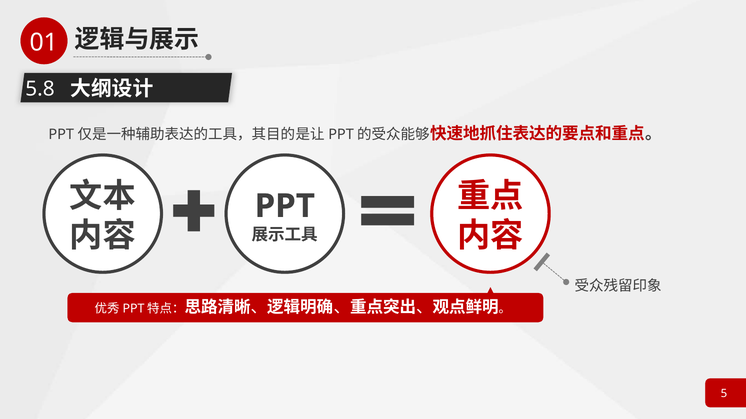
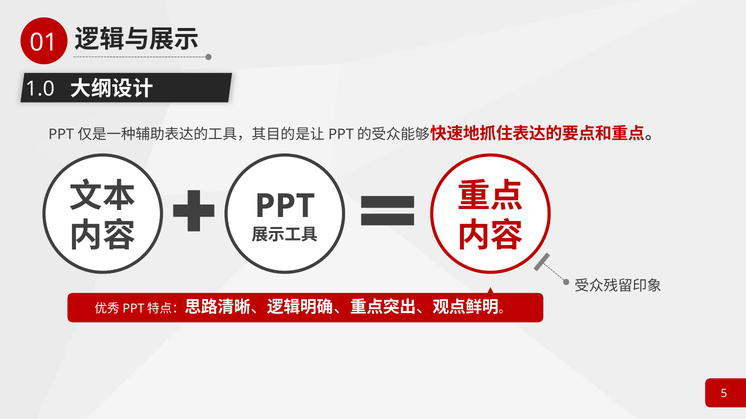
5.8: 5.8 -> 1.0
